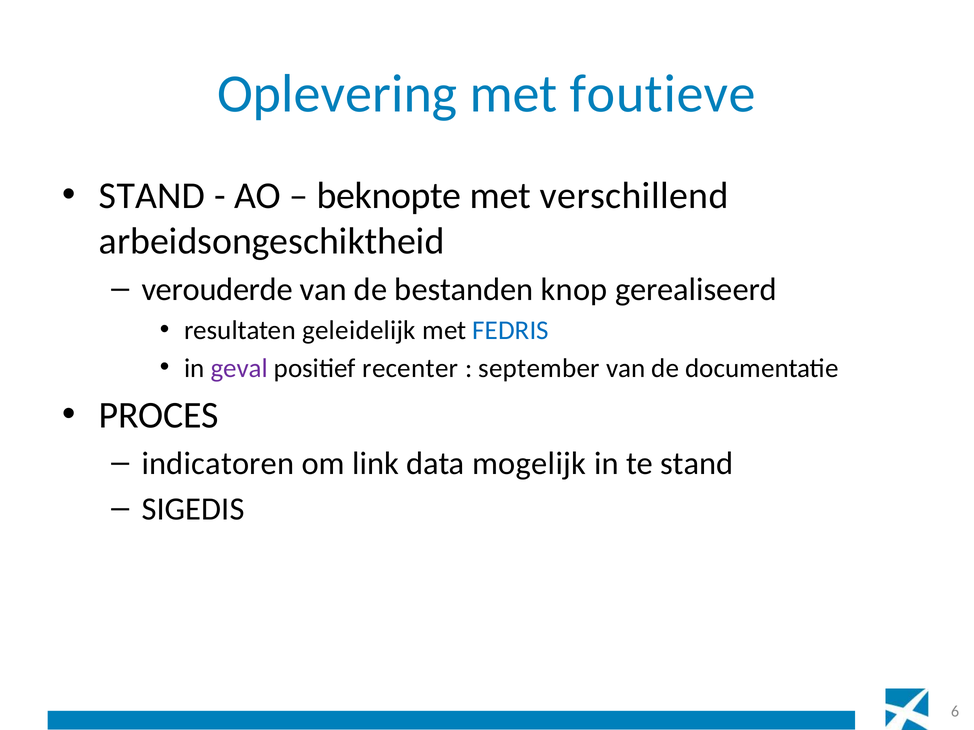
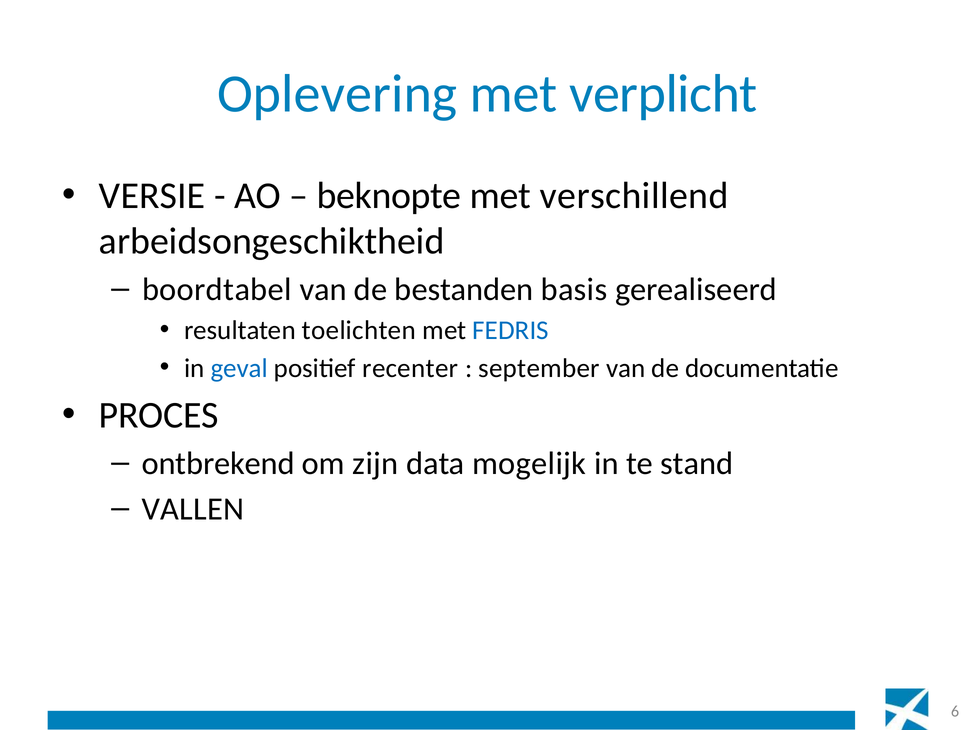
foutieve: foutieve -> verplicht
STAND at (152, 196): STAND -> VERSIE
verouderde: verouderde -> boordtabel
knop: knop -> basis
geleidelijk: geleidelijk -> toelichten
geval colour: purple -> blue
indicatoren: indicatoren -> ontbrekend
link: link -> zijn
SIGEDIS: SIGEDIS -> VALLEN
